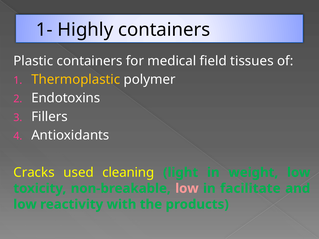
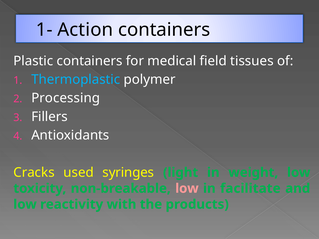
Highly: Highly -> Action
Thermoplastic colour: yellow -> light blue
Endotoxins: Endotoxins -> Processing
cleaning: cleaning -> syringes
